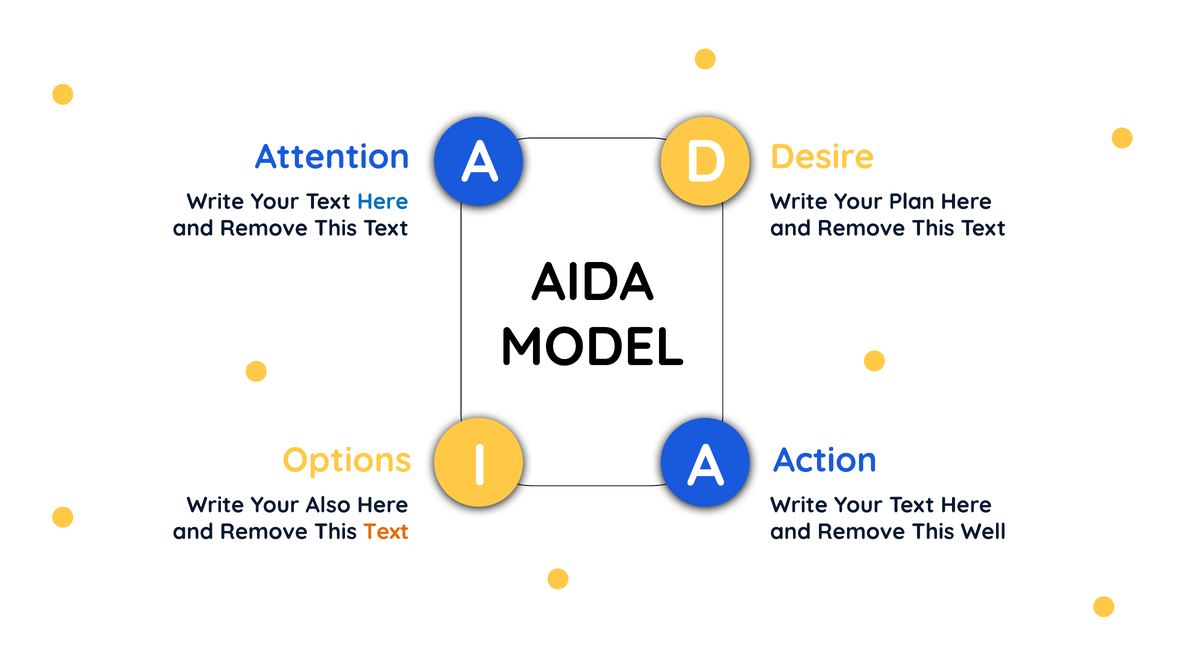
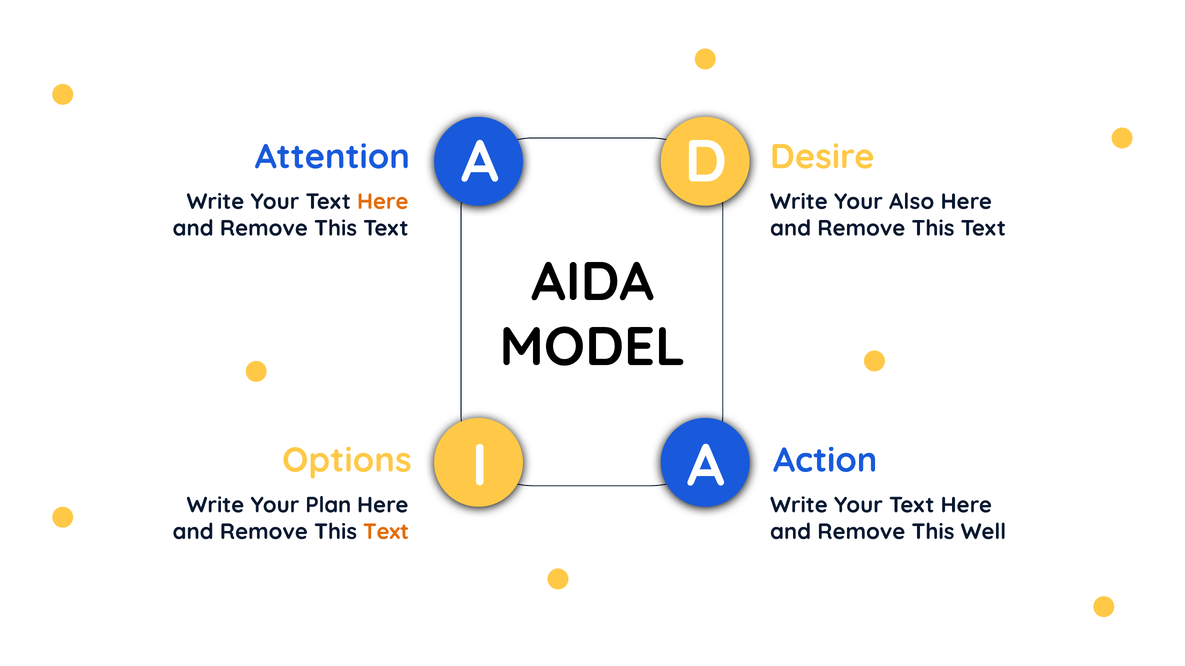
Here at (383, 202) colour: blue -> orange
Plan: Plan -> Also
Also: Also -> Plan
